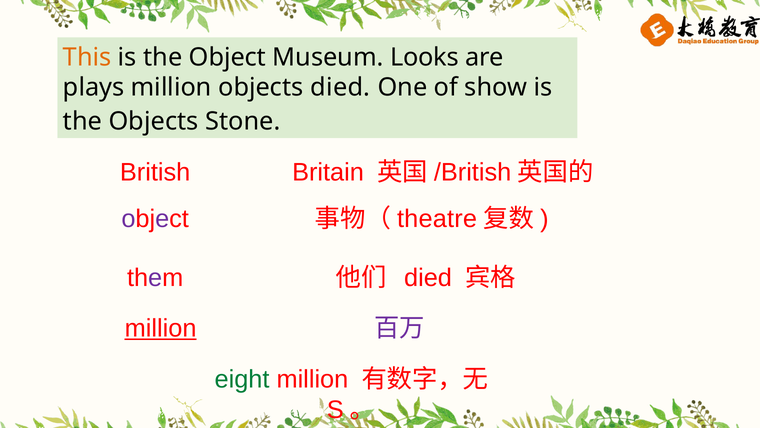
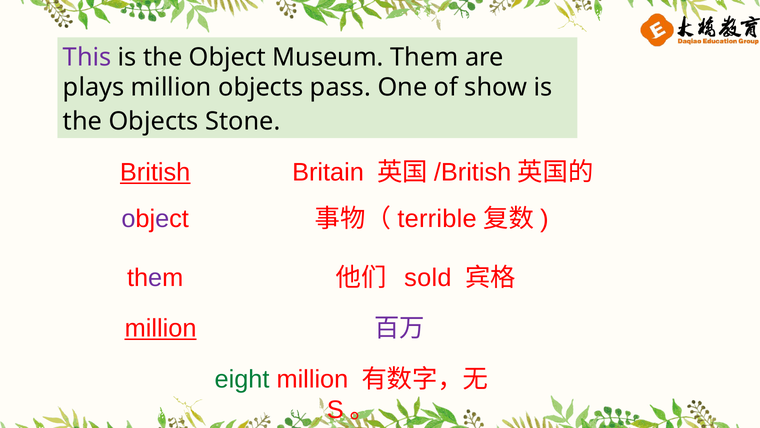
This colour: orange -> purple
Museum Looks: Looks -> Them
objects died: died -> pass
British underline: none -> present
theatre: theatre -> terrible
died at (428, 278): died -> sold
